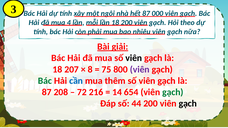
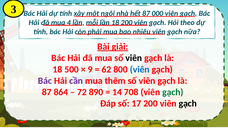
207: 207 -> 500
8: 8 -> 9
75: 75 -> 62
viên at (140, 70) colour: purple -> blue
Bác at (45, 81) colour: green -> purple
cần colour: blue -> purple
208: 208 -> 864
216: 216 -> 890
654: 654 -> 708
44: 44 -> 17
